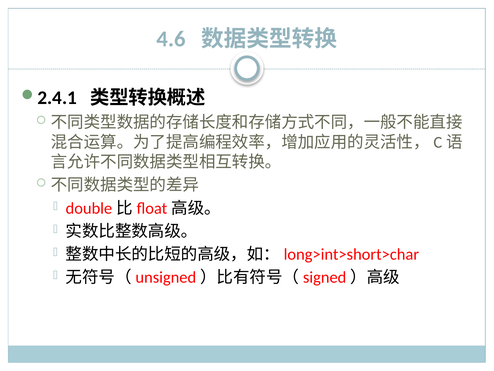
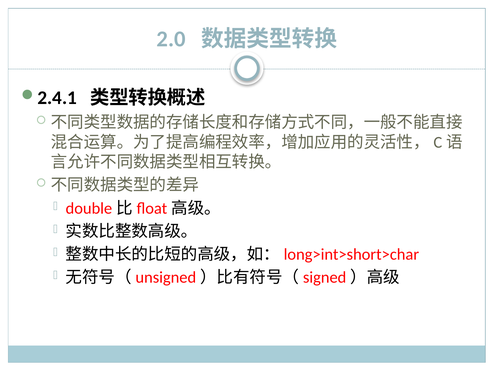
4.6: 4.6 -> 2.0
